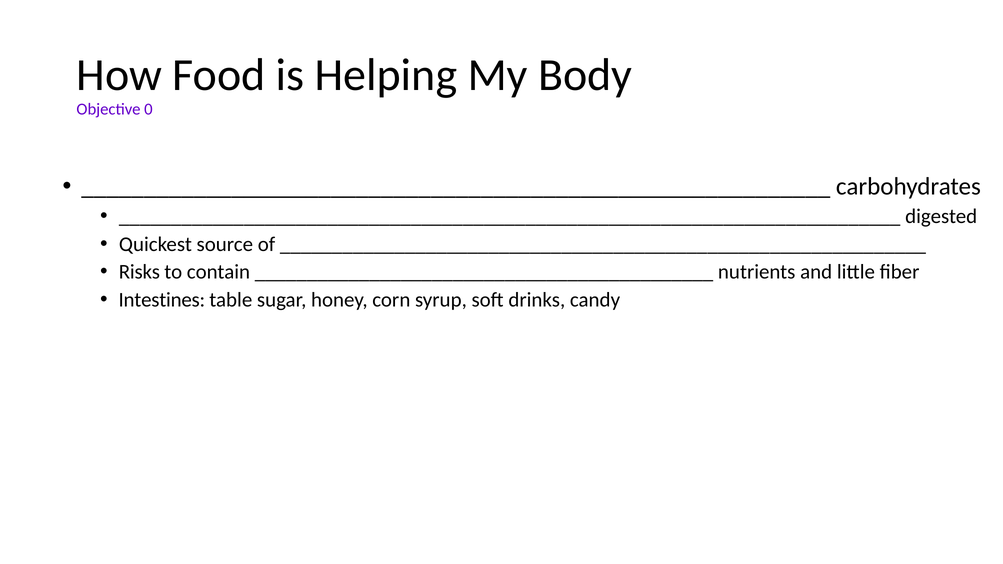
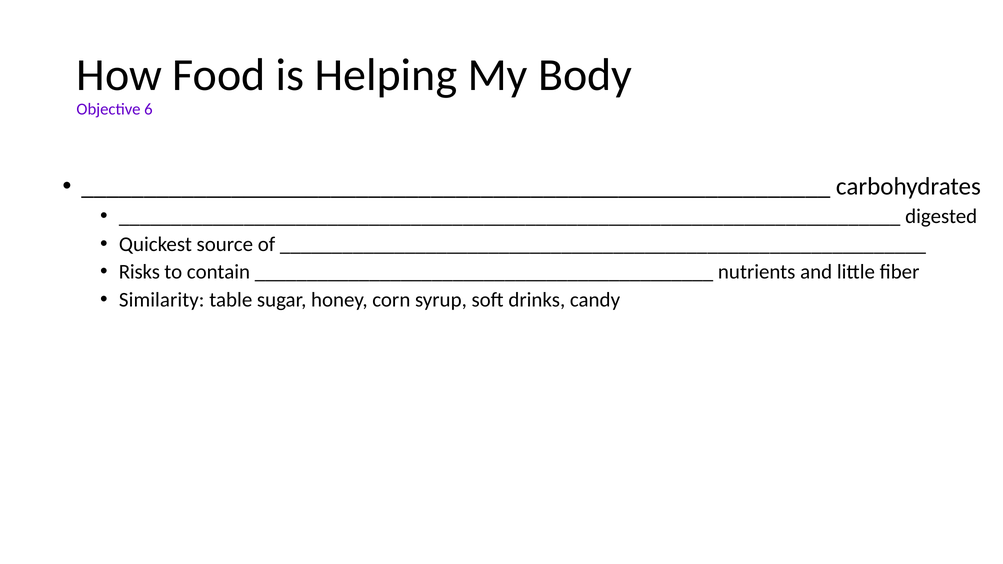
0: 0 -> 6
Intestines: Intestines -> Similarity
